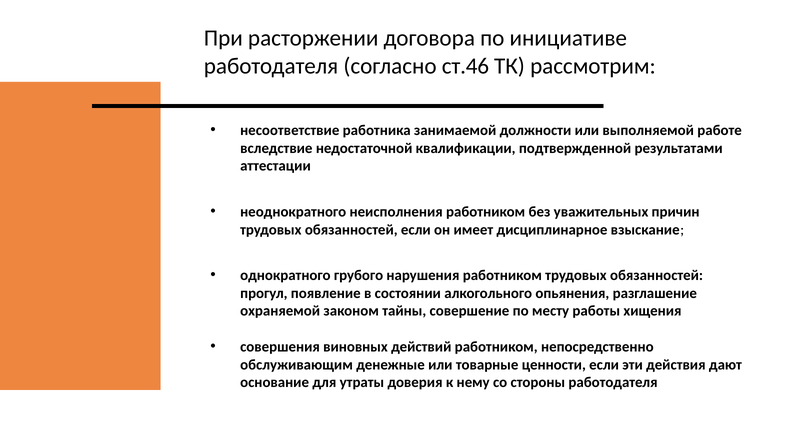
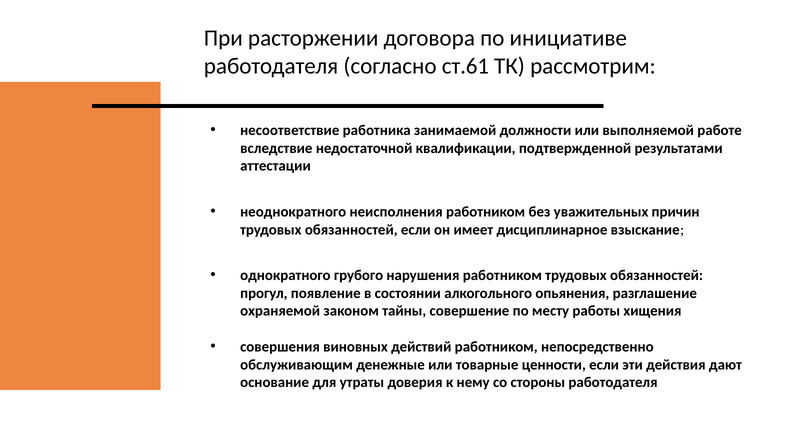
ст.46: ст.46 -> ст.61
